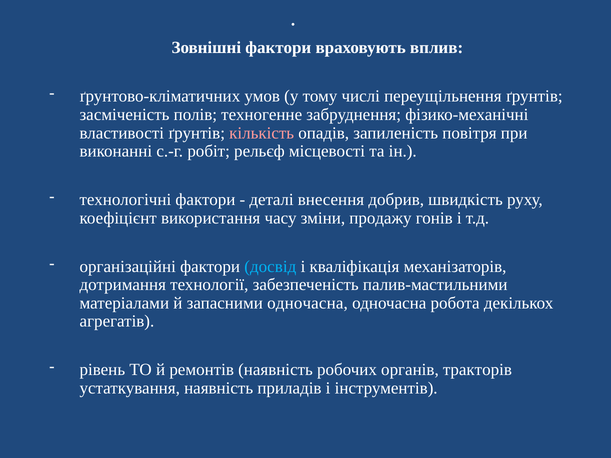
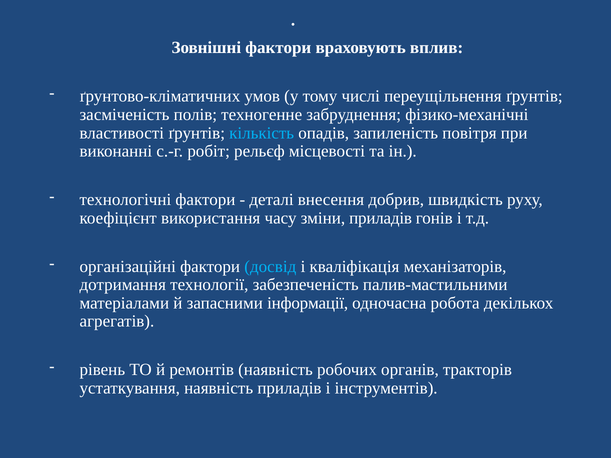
кількість colour: pink -> light blue
зміни продажу: продажу -> приладів
запасними одночасна: одночасна -> інформації
